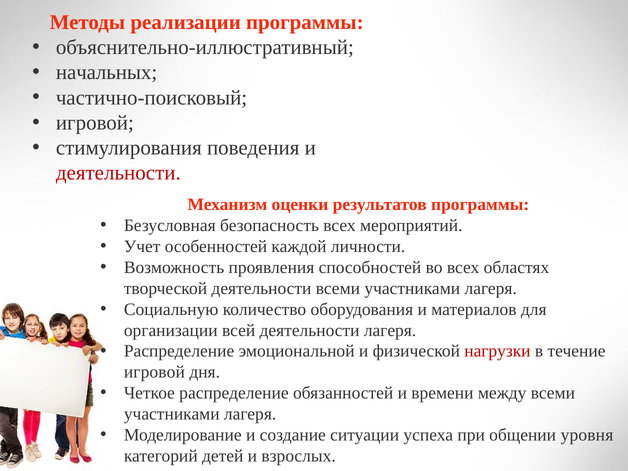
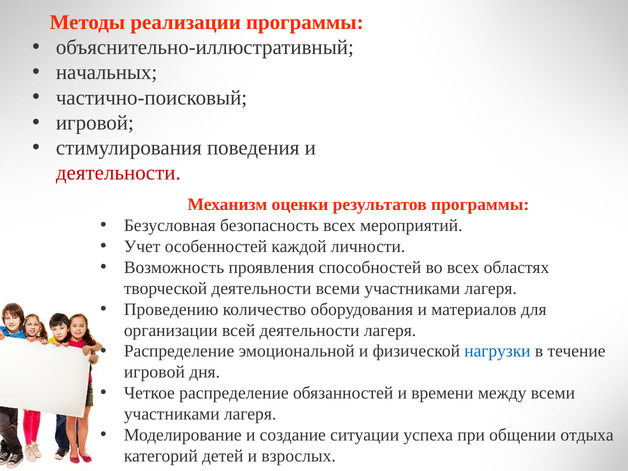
Социальную: Социальную -> Проведению
нагрузки colour: red -> blue
уровня: уровня -> отдыха
